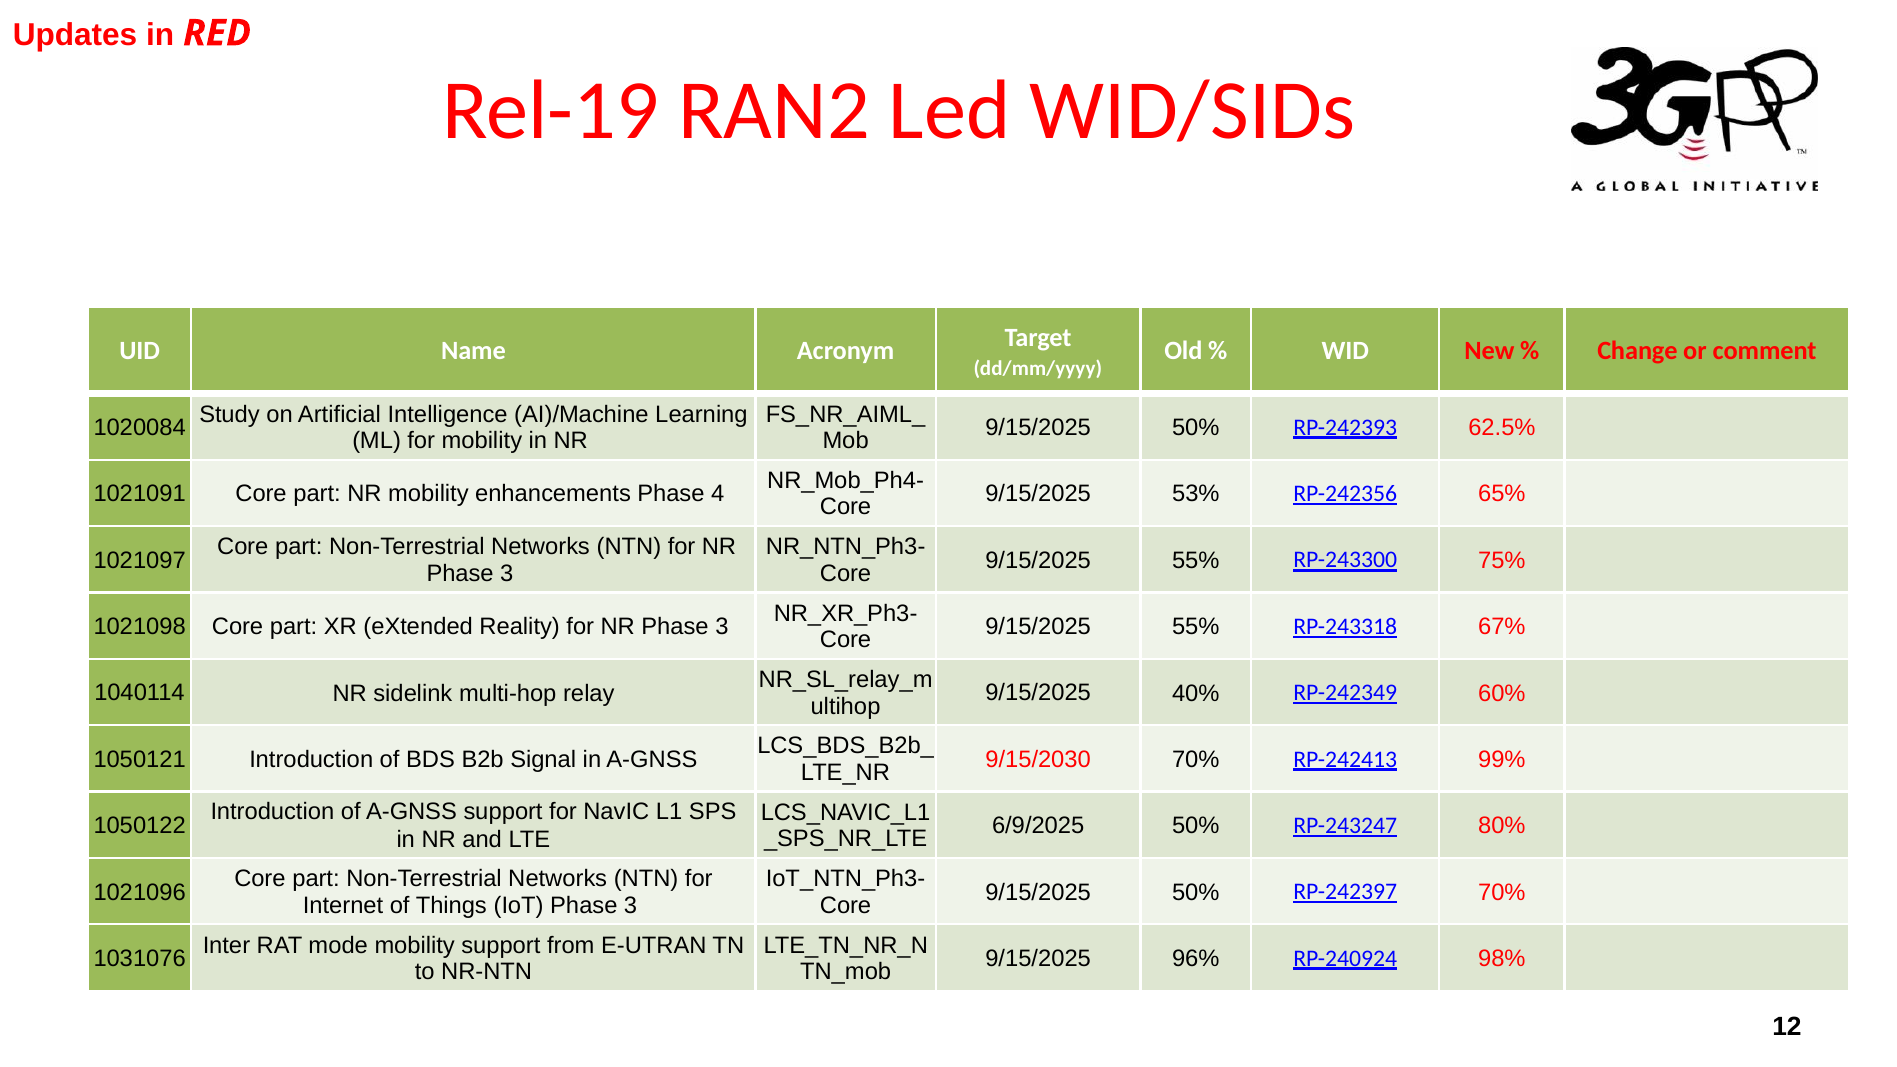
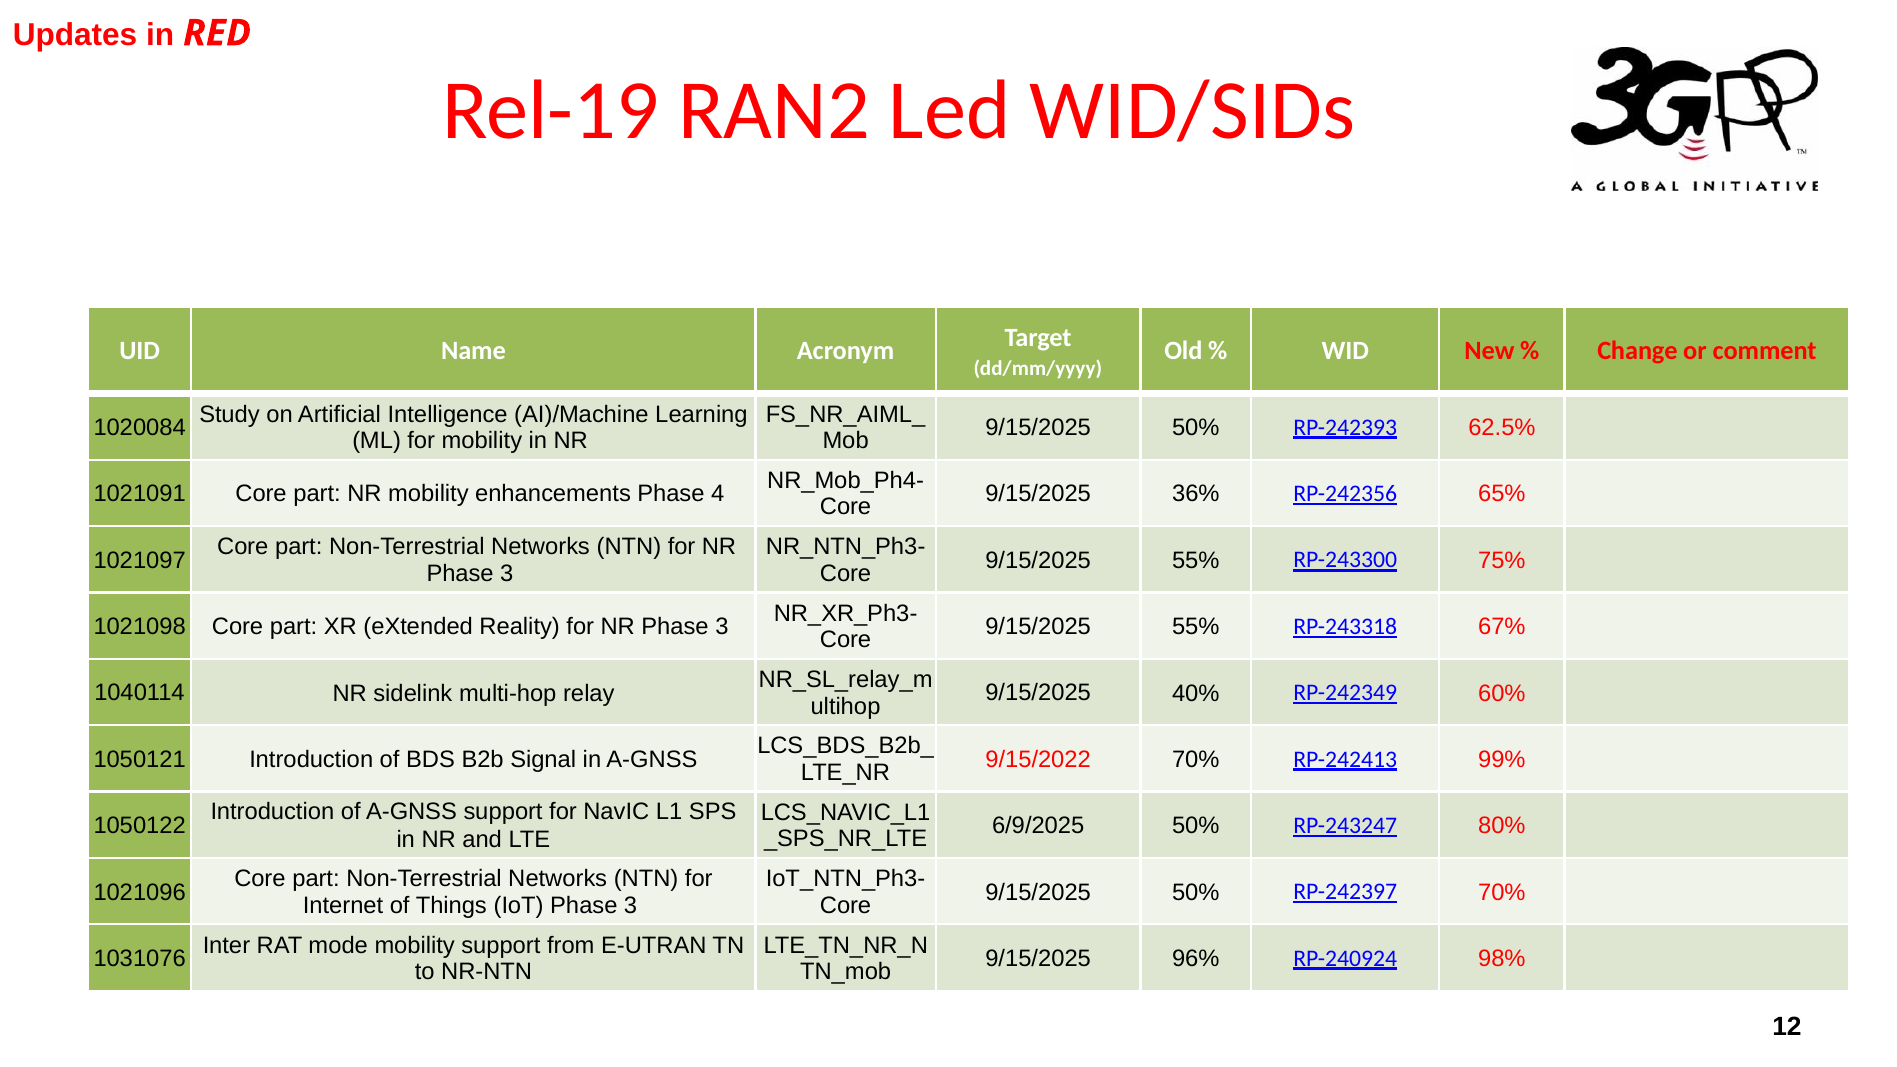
53%: 53% -> 36%
9/15/2030: 9/15/2030 -> 9/15/2022
